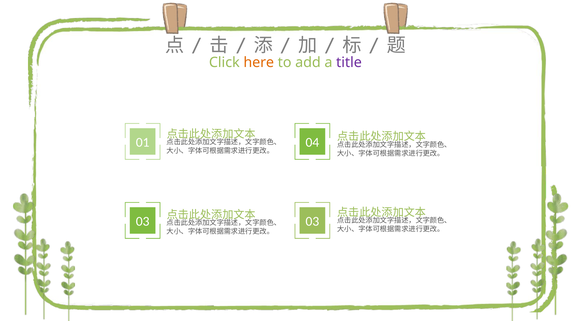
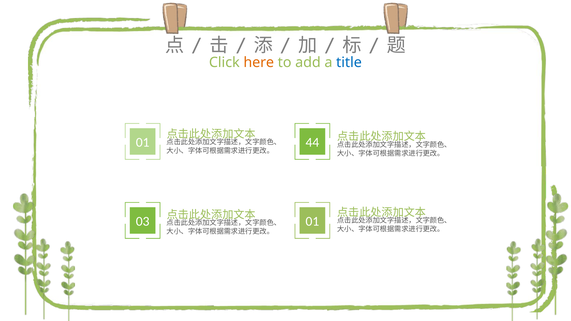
title colour: purple -> blue
04: 04 -> 44
03 03: 03 -> 01
